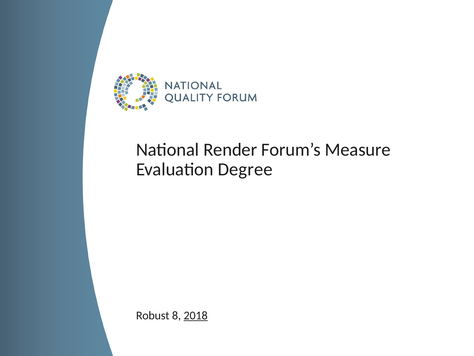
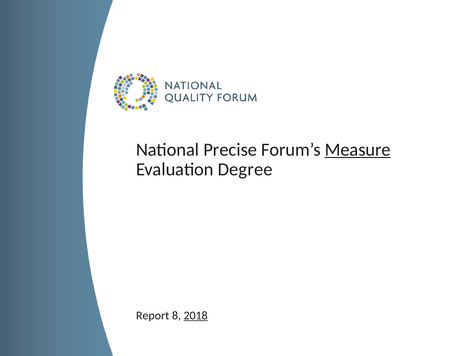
Render: Render -> Precise
Measure underline: none -> present
Robust: Robust -> Report
